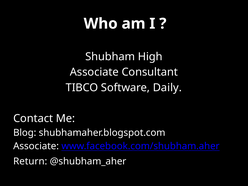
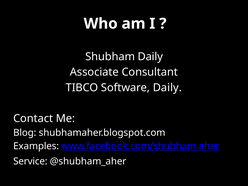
Shubham High: High -> Daily
Associate at (36, 146): Associate -> Examples
Return: Return -> Service
